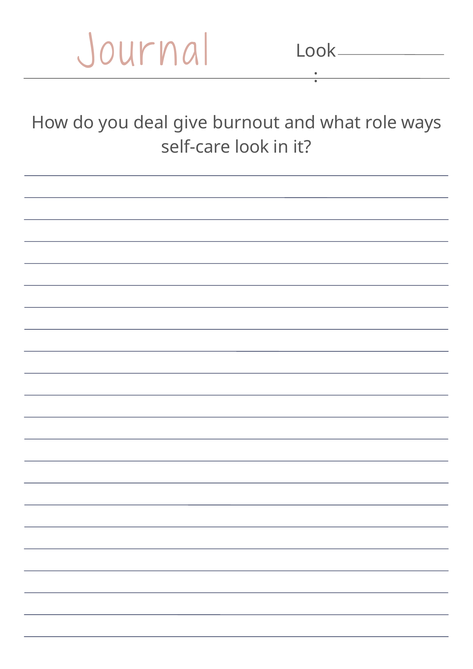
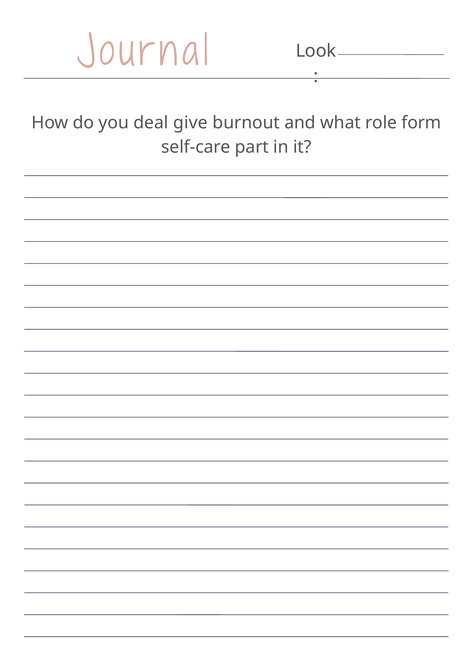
ways: ways -> form
self-care look: look -> part
